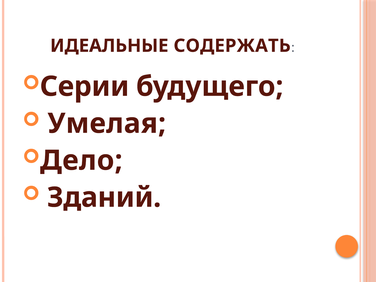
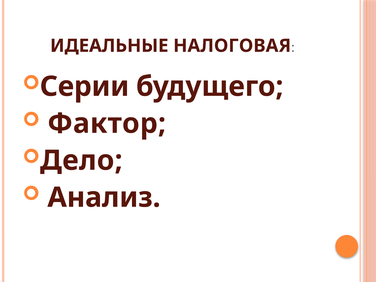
СОДЕРЖАТЬ: СОДЕРЖАТЬ -> НАЛОГОВАЯ
Умелая: Умелая -> Фактор
Зданий: Зданий -> Анализ
